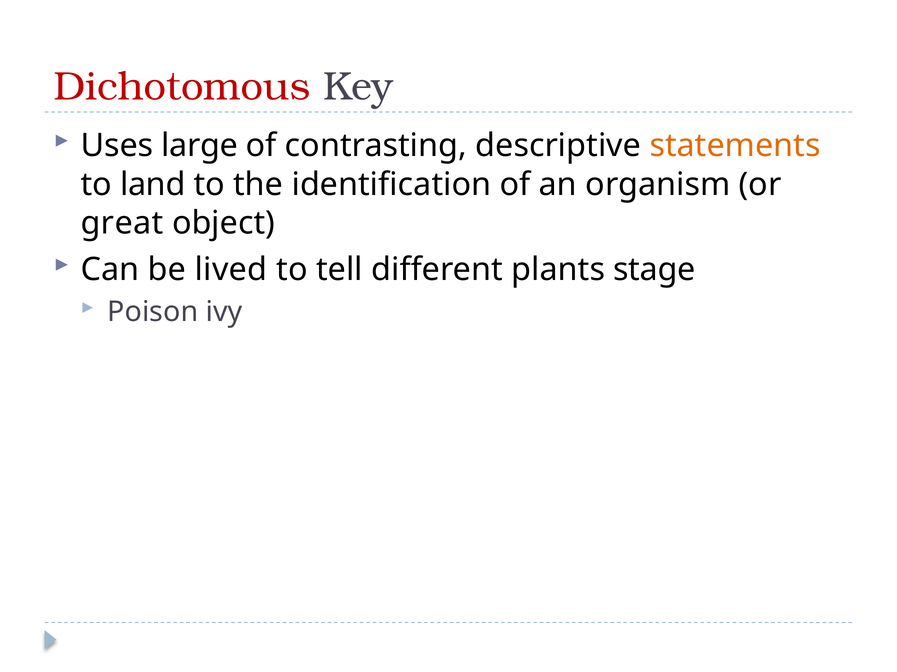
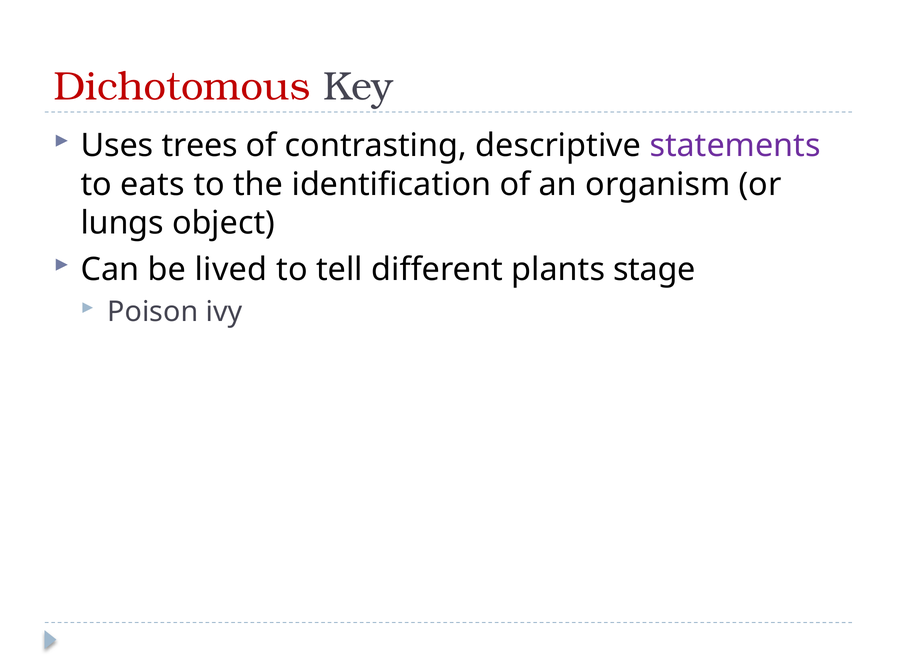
large: large -> trees
statements colour: orange -> purple
land: land -> eats
great: great -> lungs
